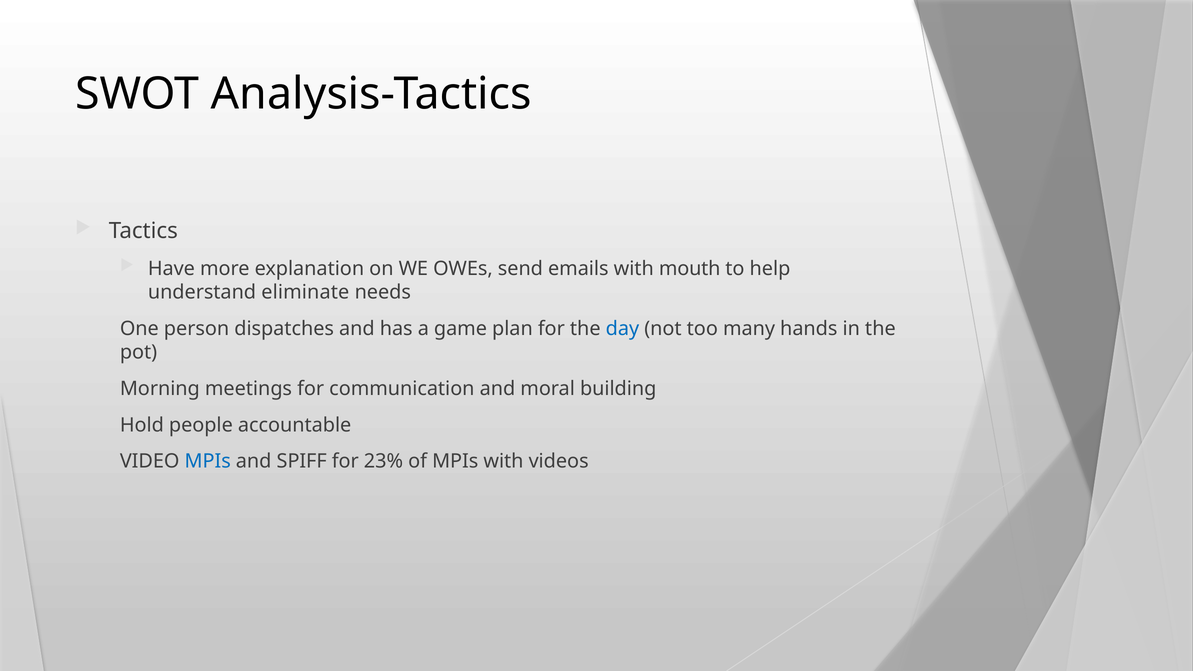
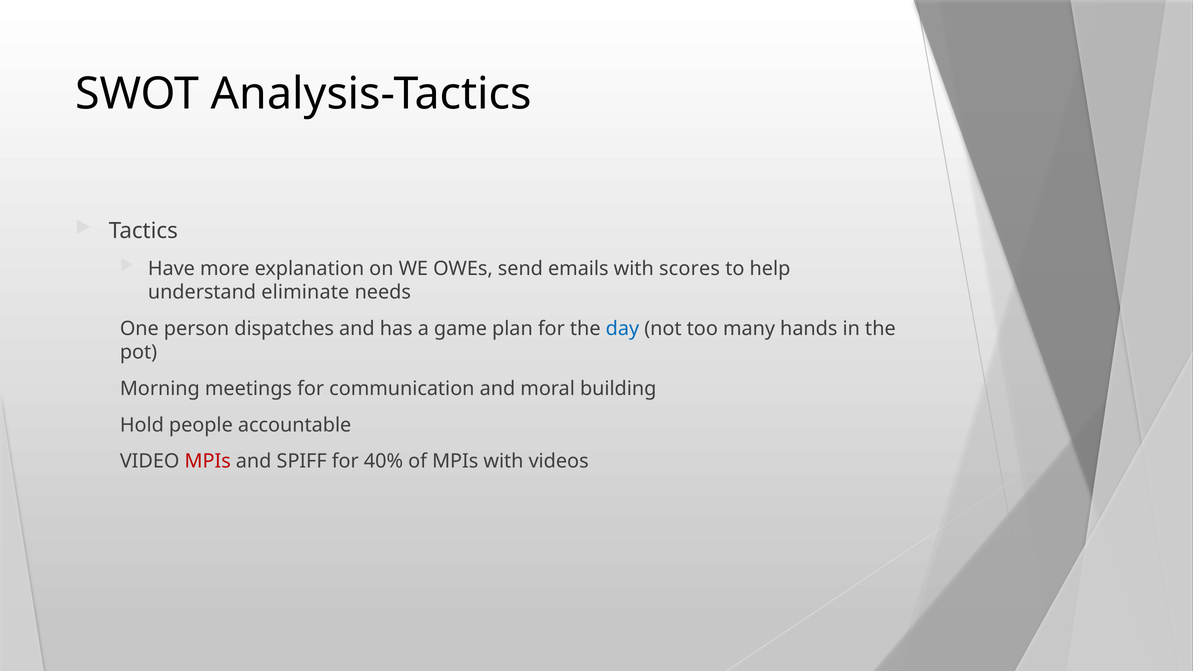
mouth: mouth -> scores
MPIs at (208, 461) colour: blue -> red
23%: 23% -> 40%
